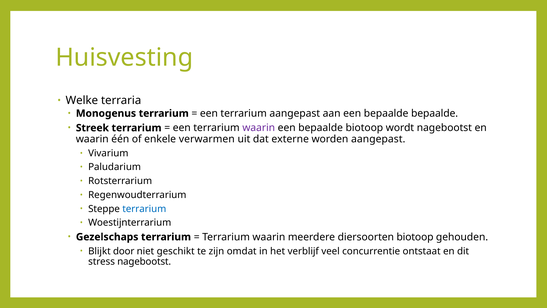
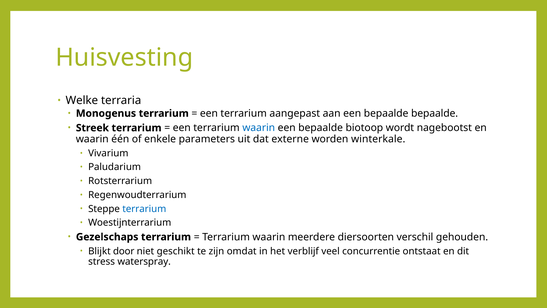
waarin at (259, 128) colour: purple -> blue
verwarmen: verwarmen -> parameters
worden aangepast: aangepast -> winterkale
diersoorten biotoop: biotoop -> verschil
stress nagebootst: nagebootst -> waterspray
